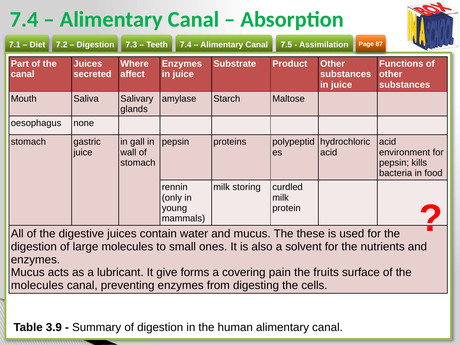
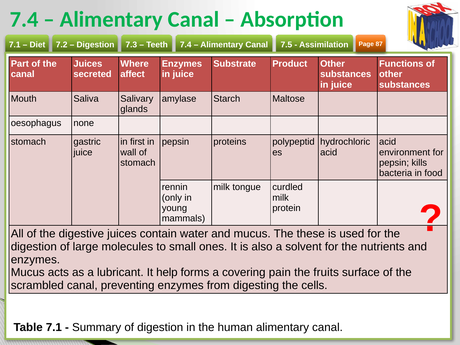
gall: gall -> first
storing: storing -> tongue
give: give -> help
molecules at (37, 285): molecules -> scrambled
Table 3.9: 3.9 -> 7.1
